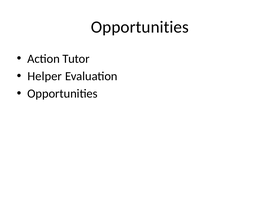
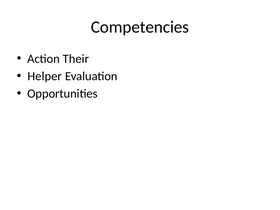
Opportunities at (140, 27): Opportunities -> Competencies
Tutor: Tutor -> Their
